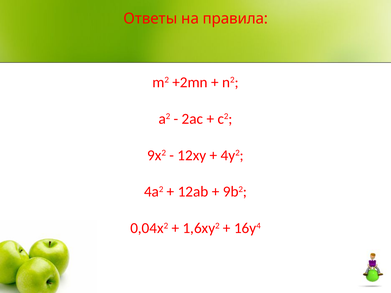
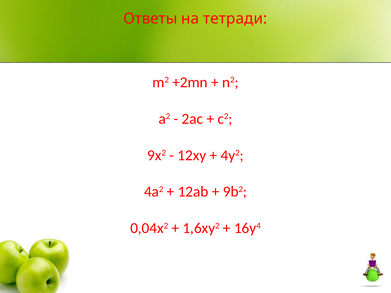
правила: правила -> тетради
